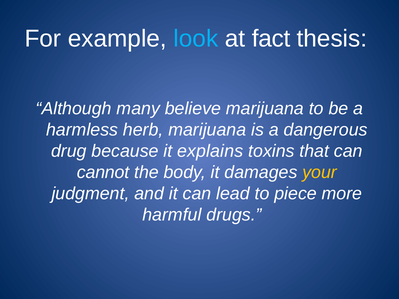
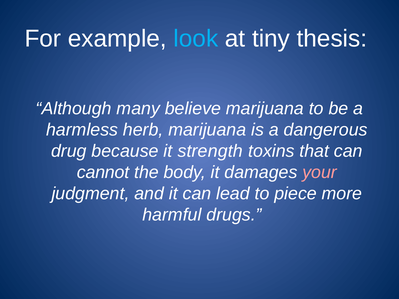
fact: fact -> tiny
explains: explains -> strength
your colour: yellow -> pink
